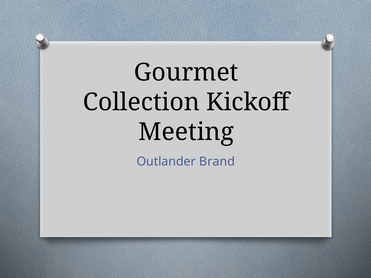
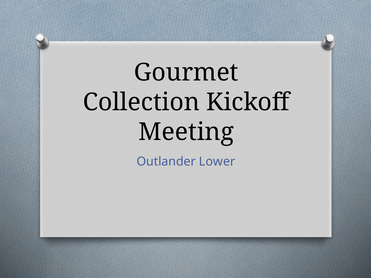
Brand: Brand -> Lower
